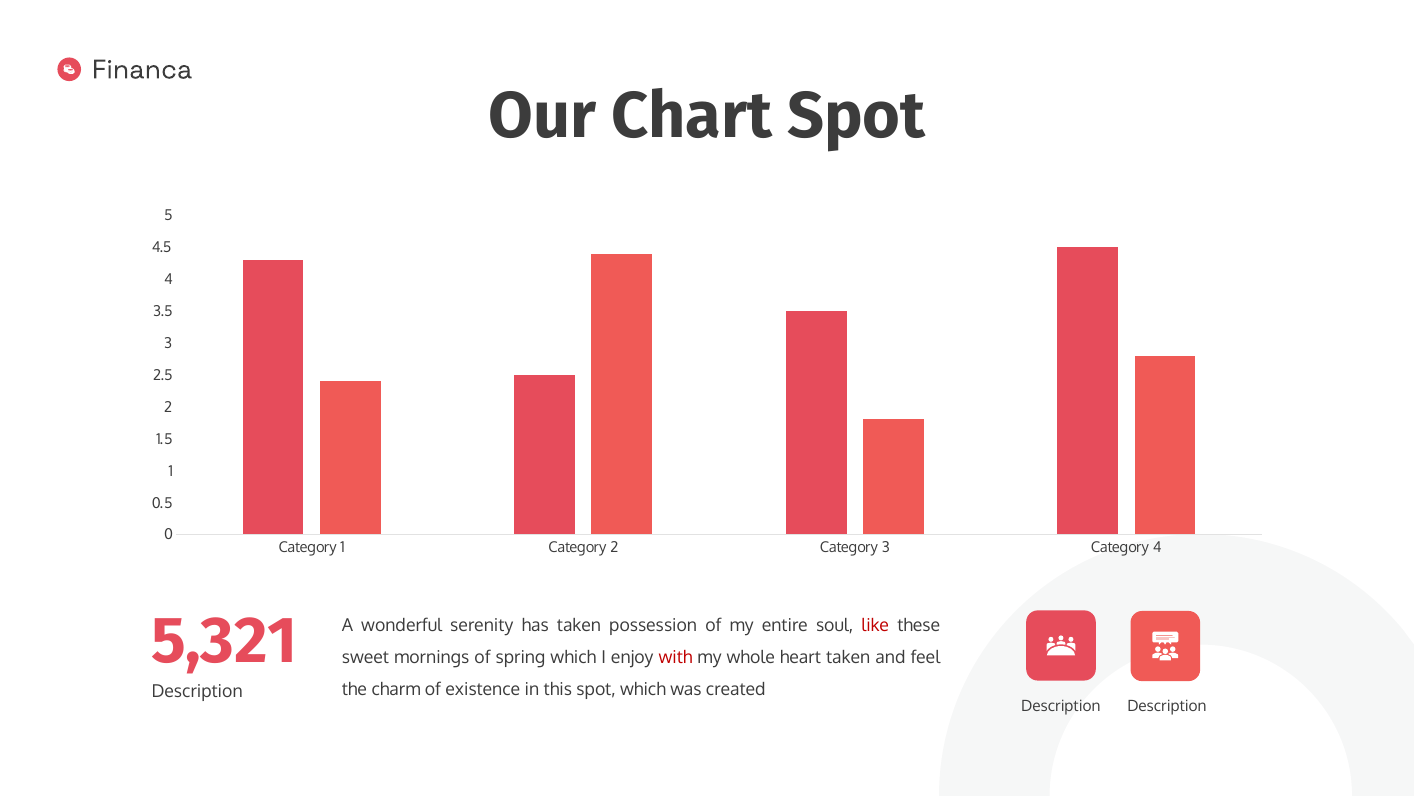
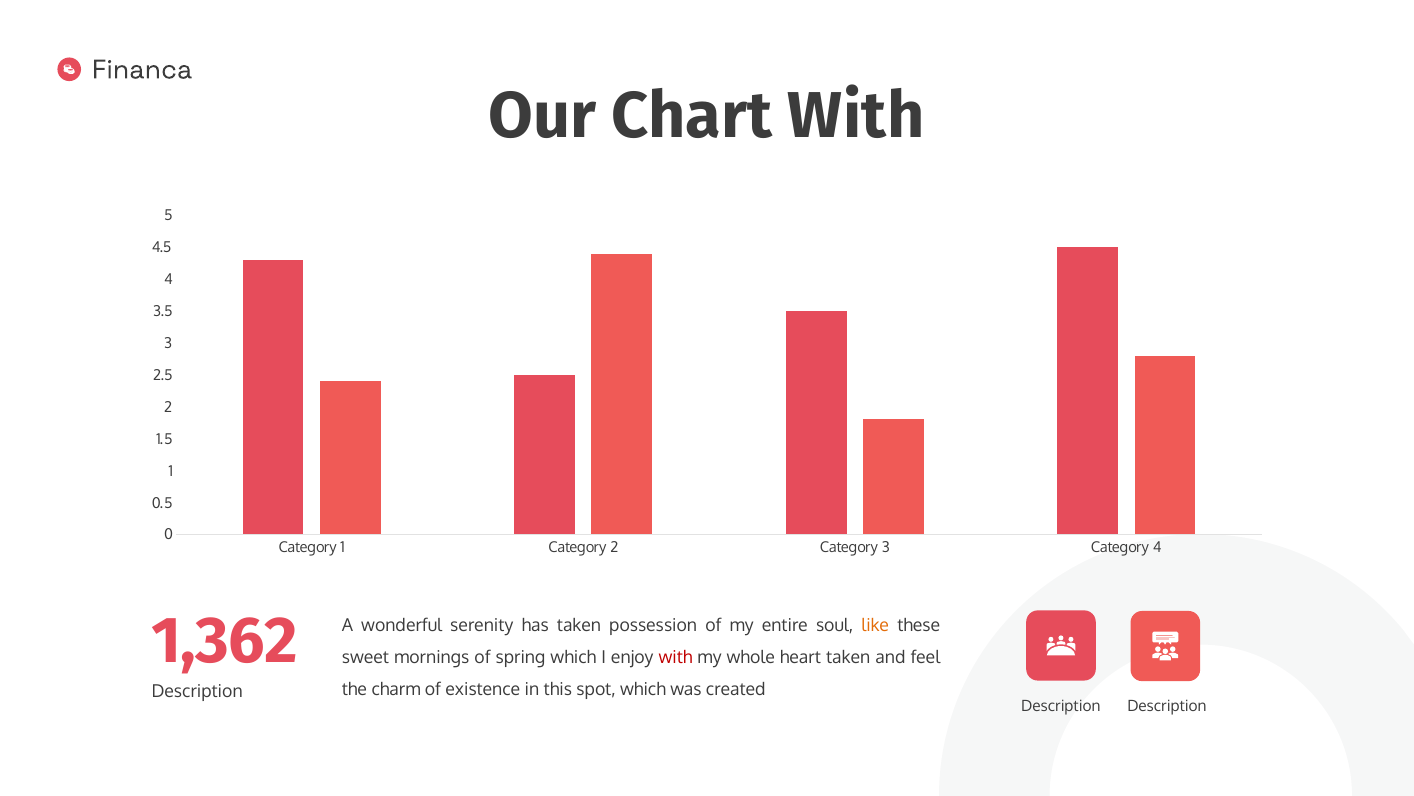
Chart Spot: Spot -> With
5,321: 5,321 -> 1,362
like colour: red -> orange
